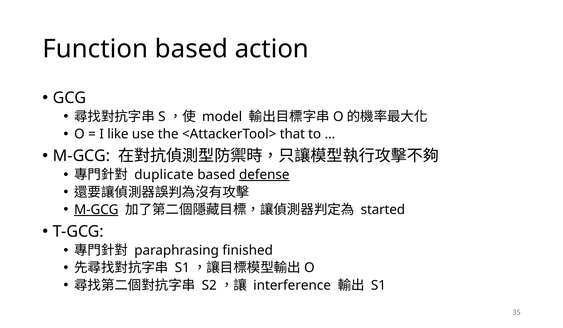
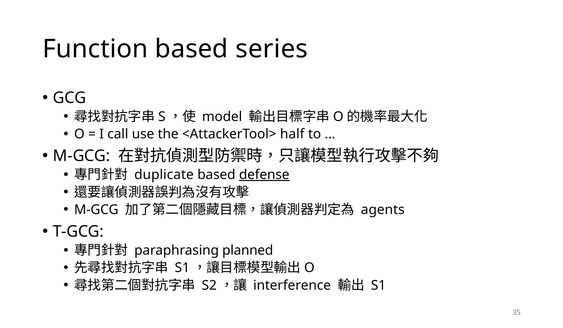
action: action -> series
like: like -> call
that: that -> half
M-GCG at (96, 210) underline: present -> none
started: started -> agents
finished: finished -> planned
